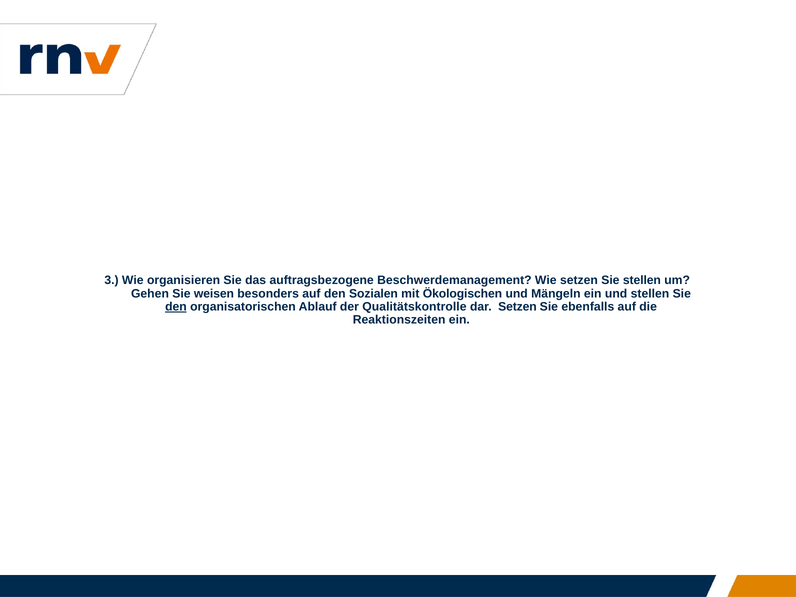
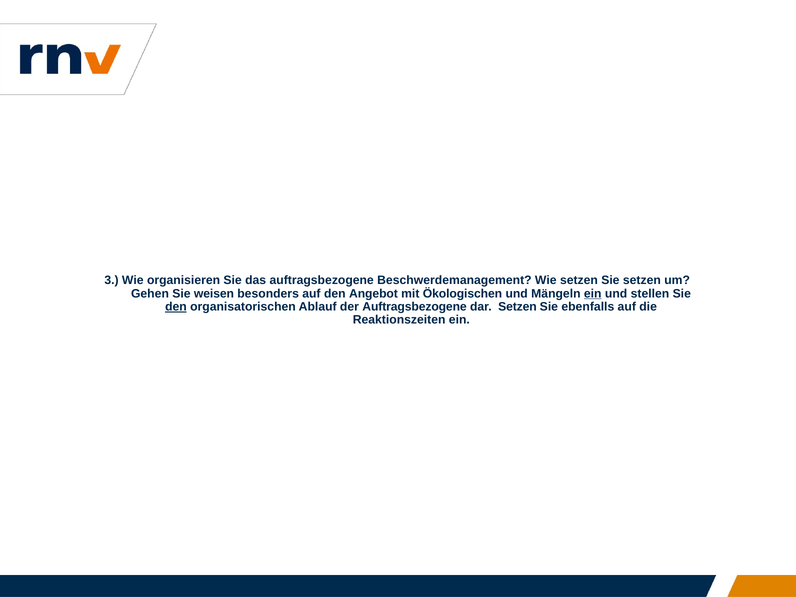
Sie stellen: stellen -> setzen
Sozialen: Sozialen -> Angebot
ein at (593, 294) underline: none -> present
der Qualitätskontrolle: Qualitätskontrolle -> Auftragsbezogene
